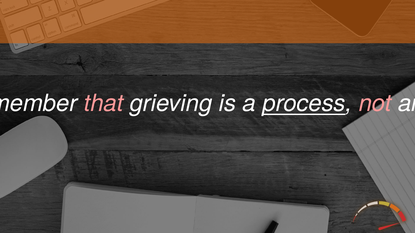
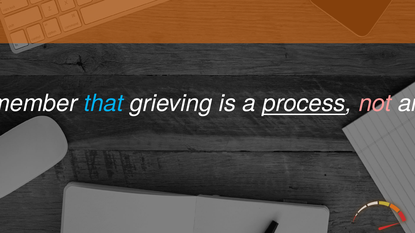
that colour: pink -> light blue
